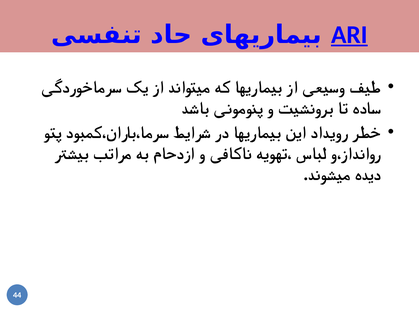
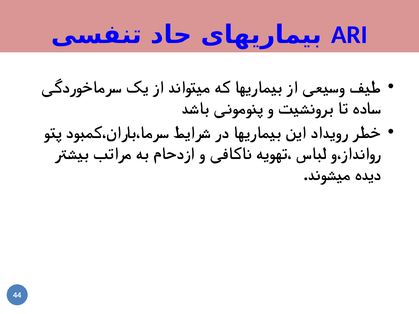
ARI underline: present -> none
